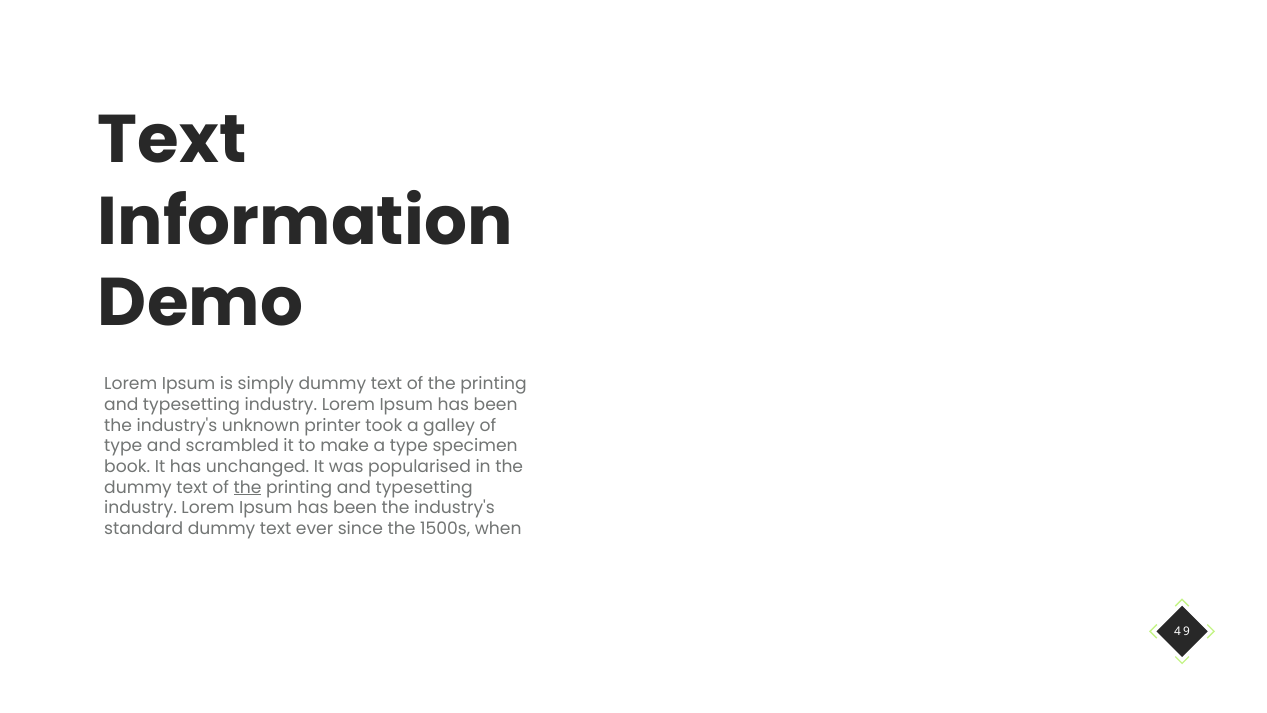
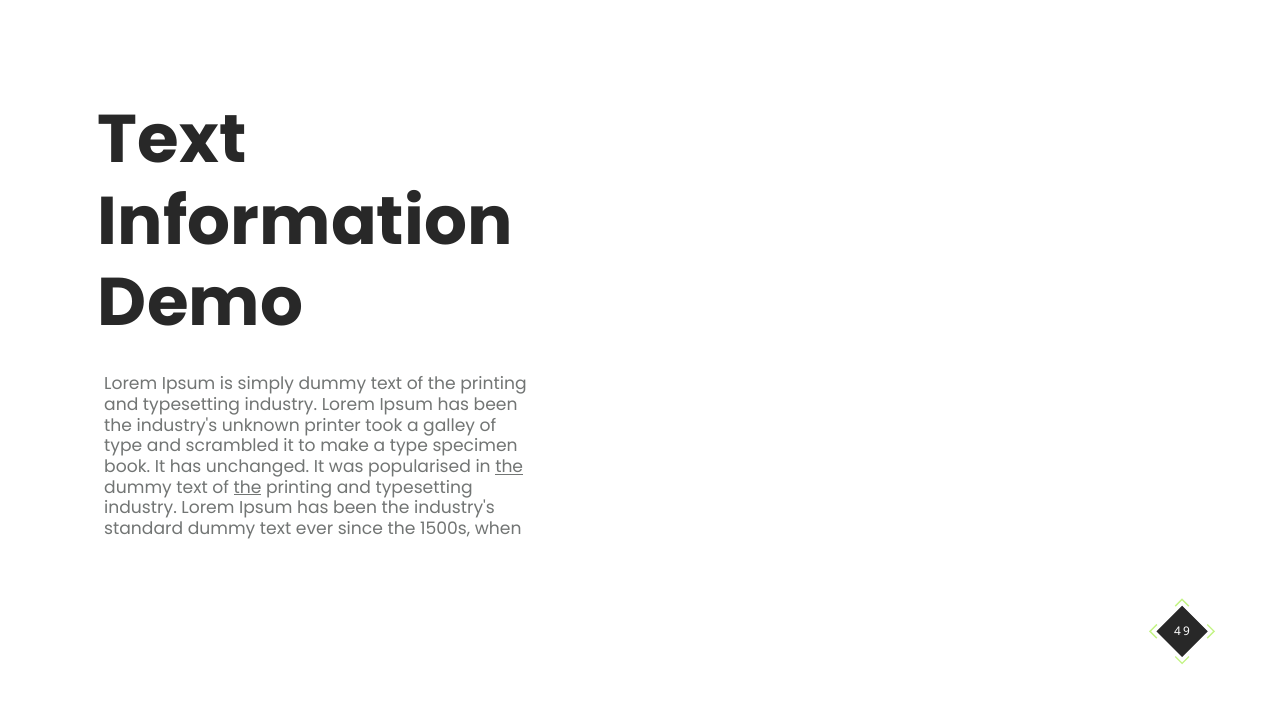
the at (509, 467) underline: none -> present
